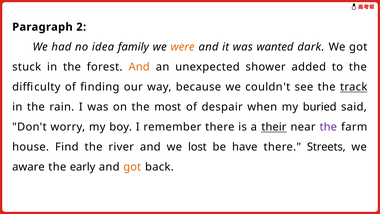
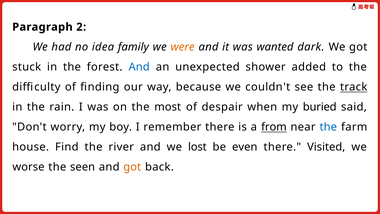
And at (139, 67) colour: orange -> blue
their: their -> from
the at (328, 127) colour: purple -> blue
have: have -> even
Streets: Streets -> Visited
aware: aware -> worse
early: early -> seen
